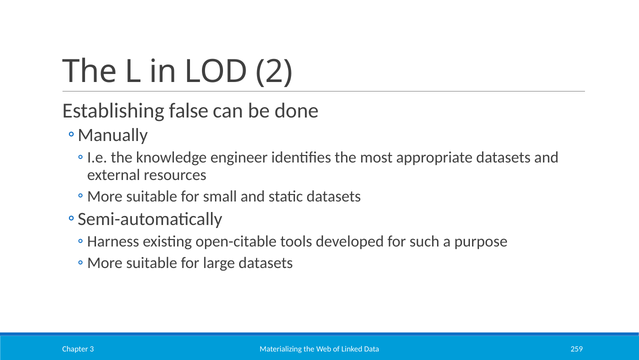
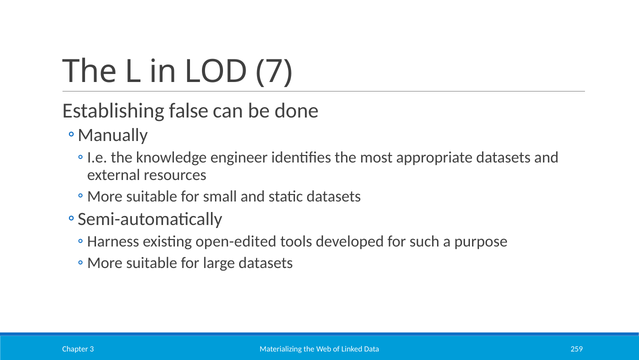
2: 2 -> 7
open-citable: open-citable -> open-edited
